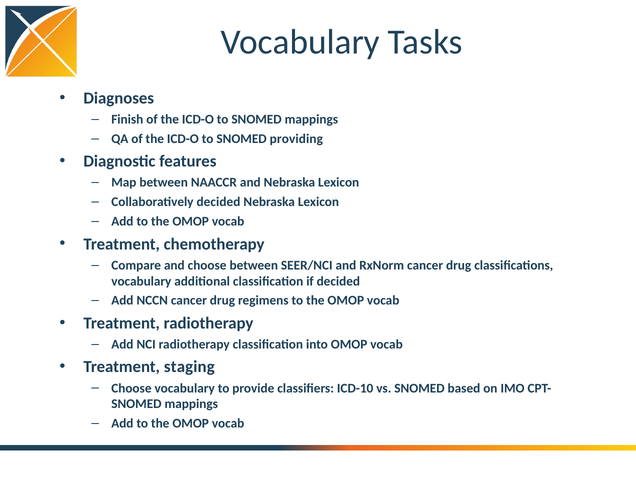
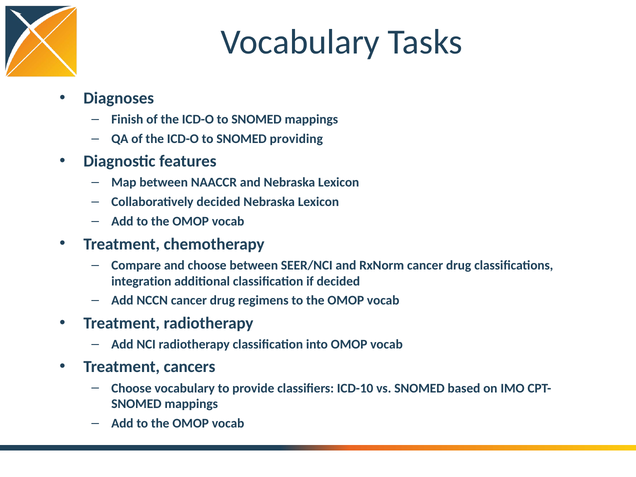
vocabulary at (141, 281): vocabulary -> integration
staging: staging -> cancers
